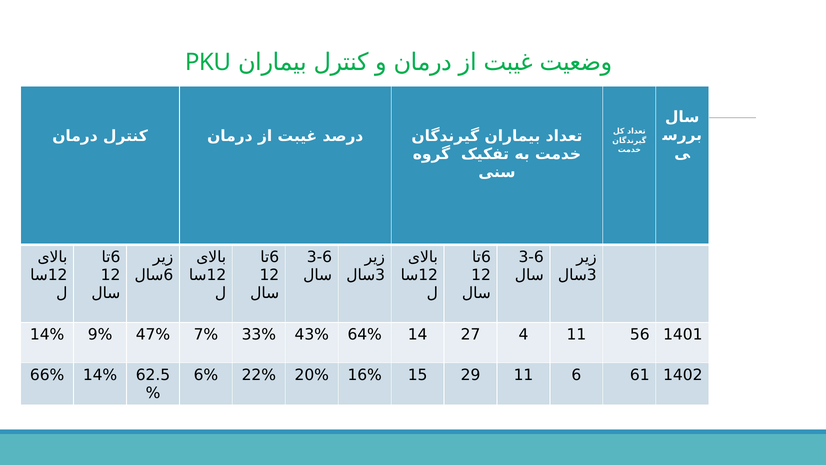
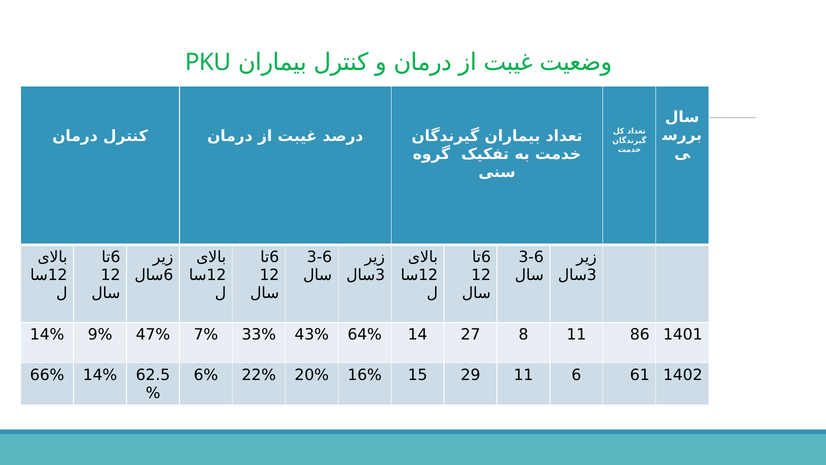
4: 4 -> 8
56: 56 -> 86
